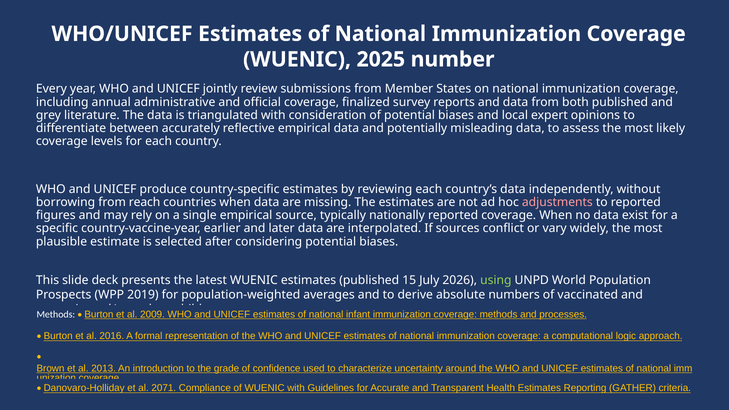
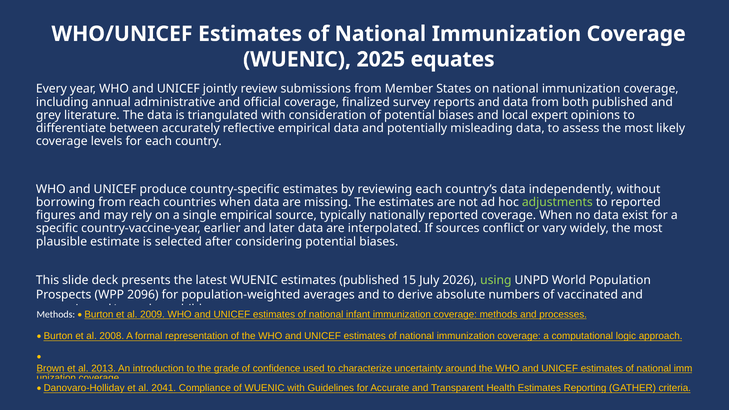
number: number -> equates
adjustments colour: pink -> light green
2019: 2019 -> 2096
2016: 2016 -> 2008
2071: 2071 -> 2041
